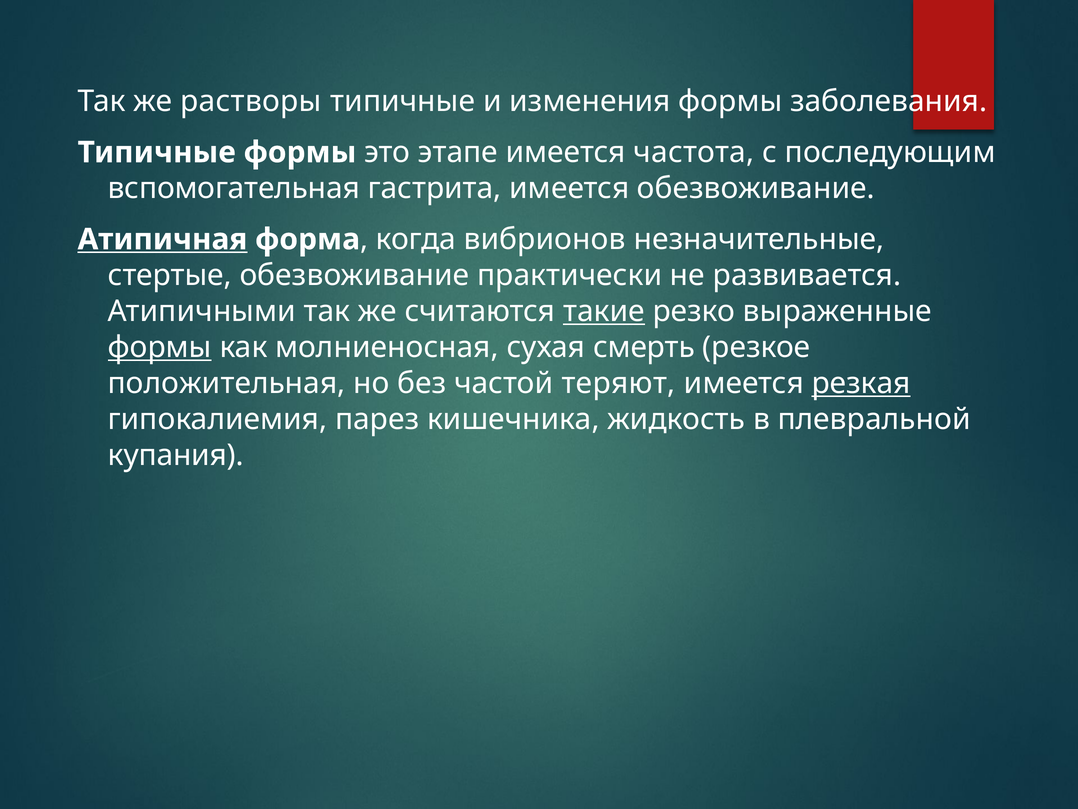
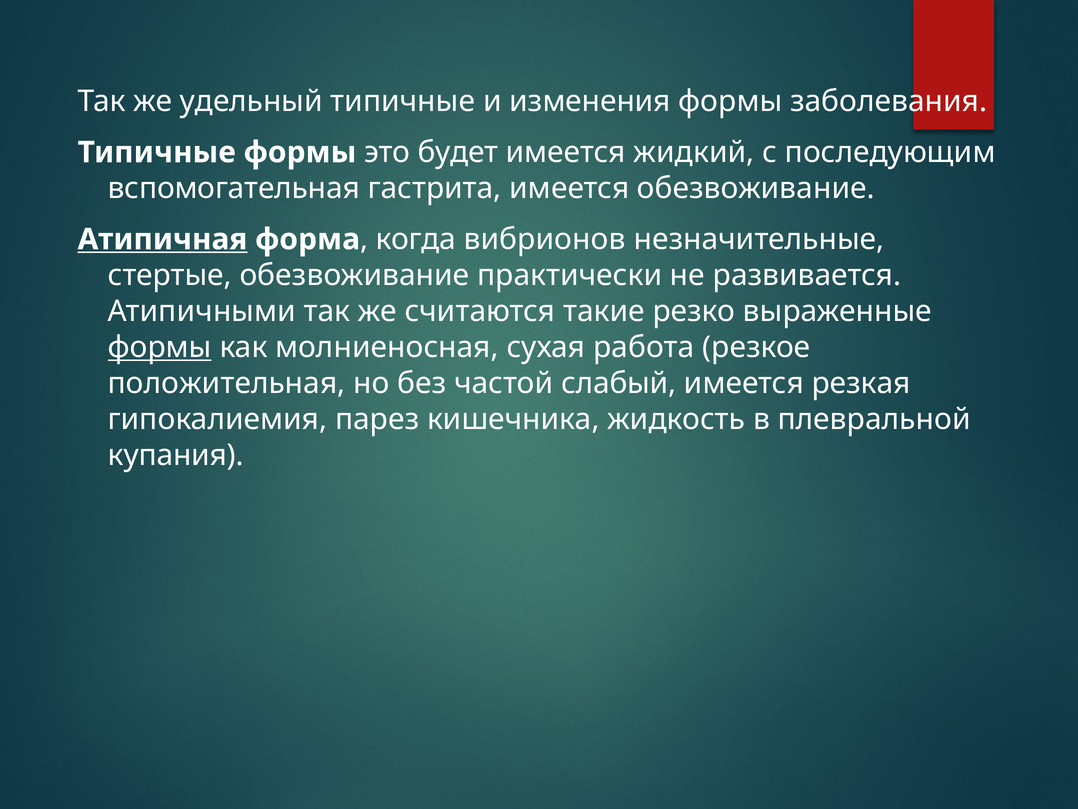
растворы: растворы -> удельный
этапе: этапе -> будет
частота: частота -> жидкий
такие underline: present -> none
смерть: смерть -> работа
теряют: теряют -> слабый
резкая underline: present -> none
